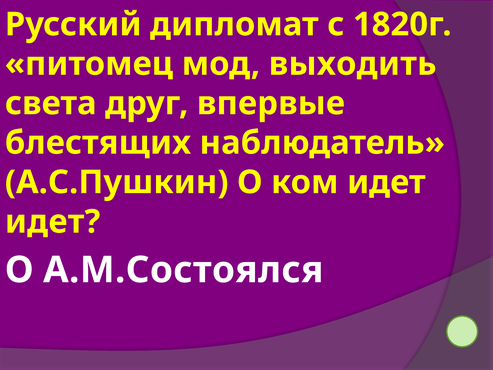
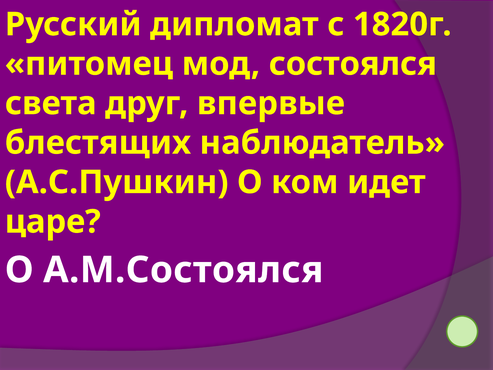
выходить: выходить -> состоялся
идет at (53, 222): идет -> царе
